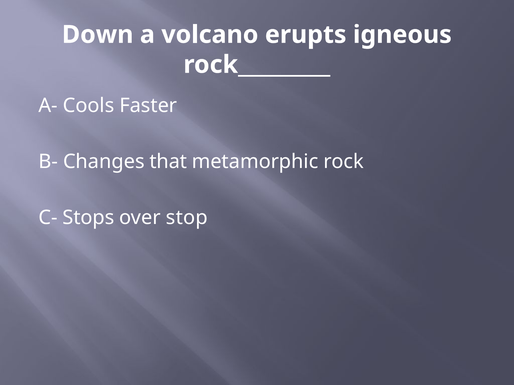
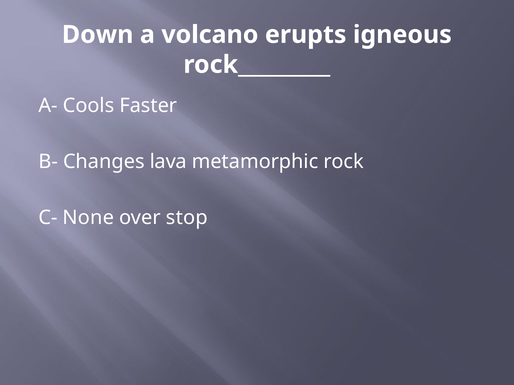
that: that -> lava
Stops: Stops -> None
